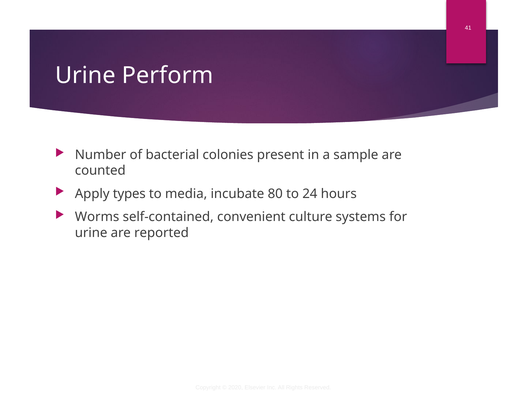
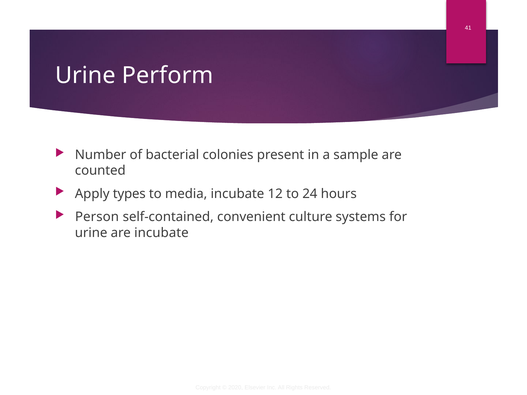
80: 80 -> 12
Worms: Worms -> Person
are reported: reported -> incubate
